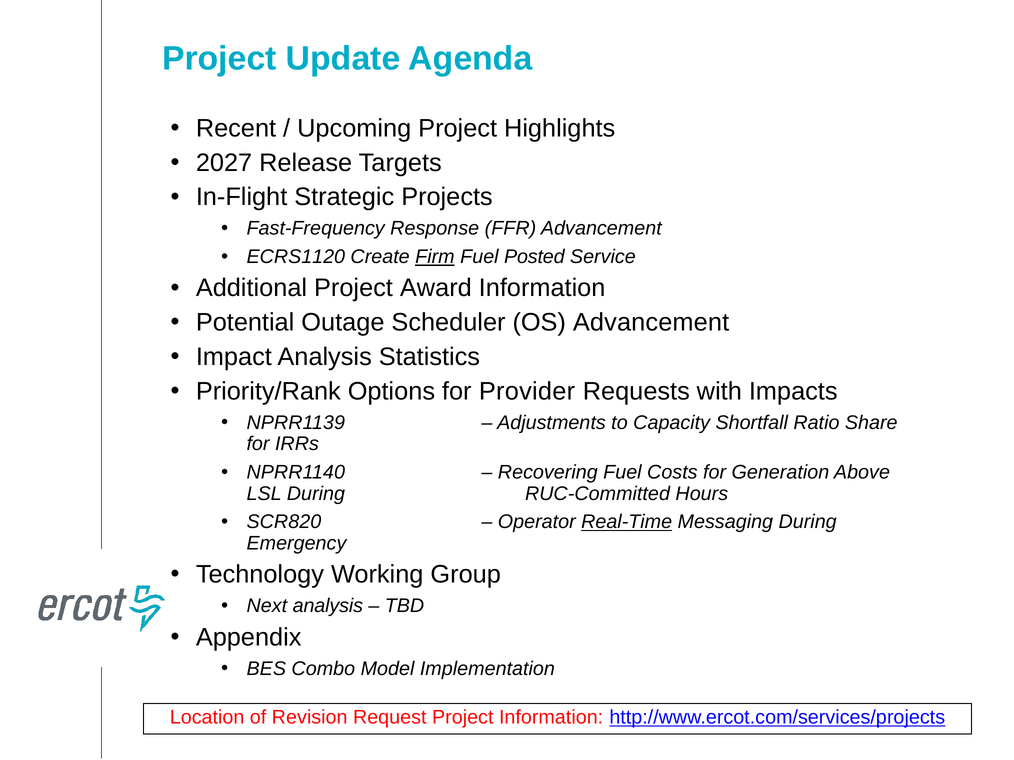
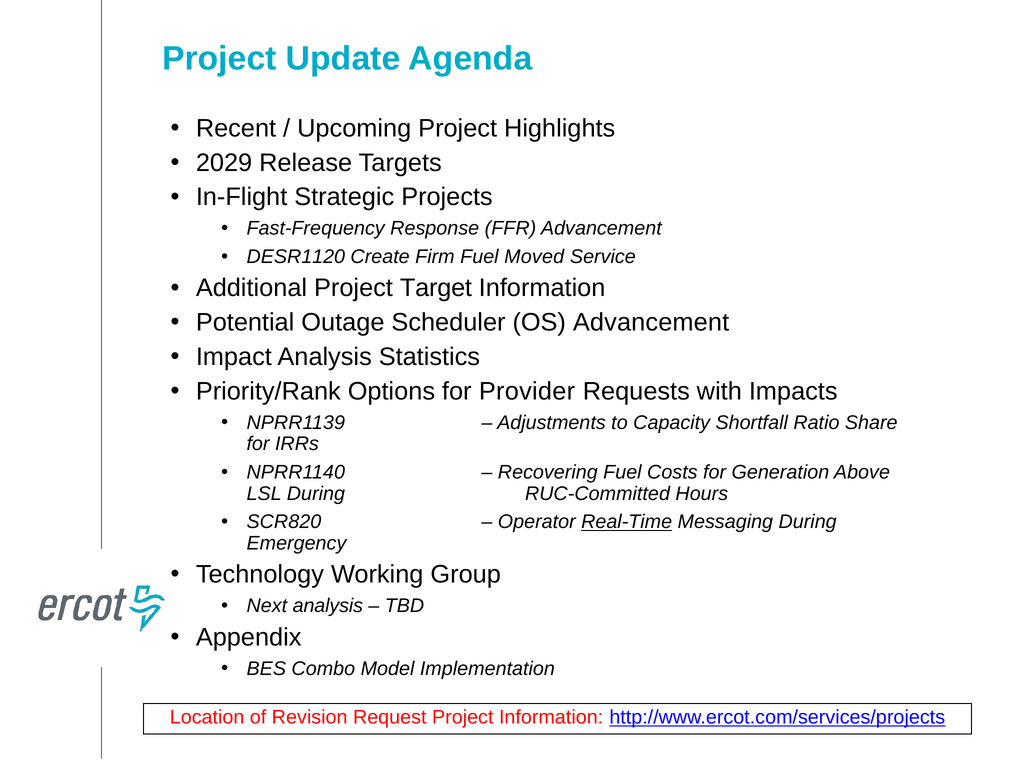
2027: 2027 -> 2029
ECRS1120: ECRS1120 -> DESR1120
Firm underline: present -> none
Posted: Posted -> Moved
Award: Award -> Target
